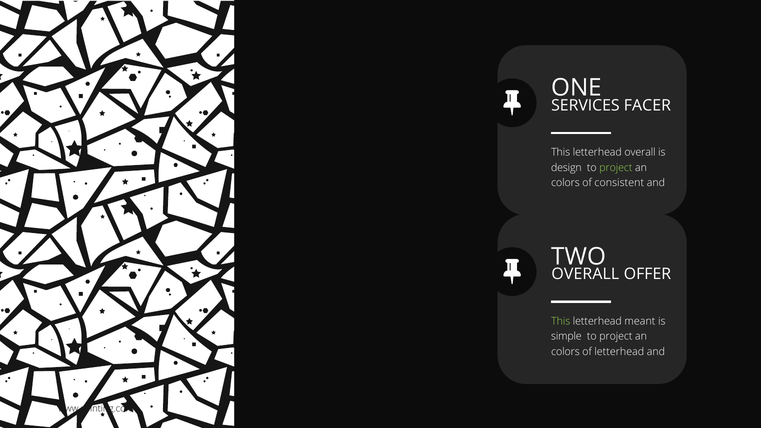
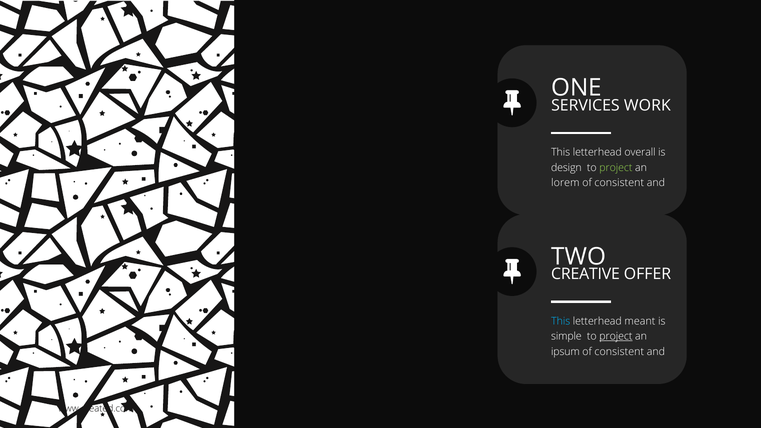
FACER: FACER -> WORK
colors at (565, 183): colors -> lorem
OVERALL at (585, 274): OVERALL -> CREATIVE
This at (561, 321) colour: light green -> light blue
project at (616, 336) underline: none -> present
colors at (565, 352): colors -> ipsum
letterhead at (619, 352): letterhead -> consistent
www.printing.com: www.printing.com -> www.created.com
